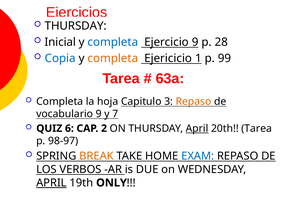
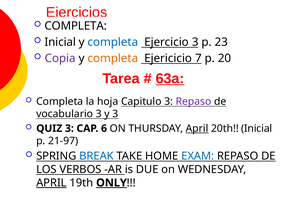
THURSDAY at (76, 26): THURSDAY -> COMPLETA
Ejercicio 9: 9 -> 3
28: 28 -> 23
Copia colour: blue -> purple
1: 1 -> 7
99: 99 -> 20
63a underline: none -> present
Repaso at (193, 102) colour: orange -> purple
vocabulario 9: 9 -> 3
y 7: 7 -> 3
QUIZ 6: 6 -> 3
2: 2 -> 6
20th Tarea: Tarea -> Inicial
98-97: 98-97 -> 21-97
BREAK colour: orange -> blue
ONLY underline: none -> present
